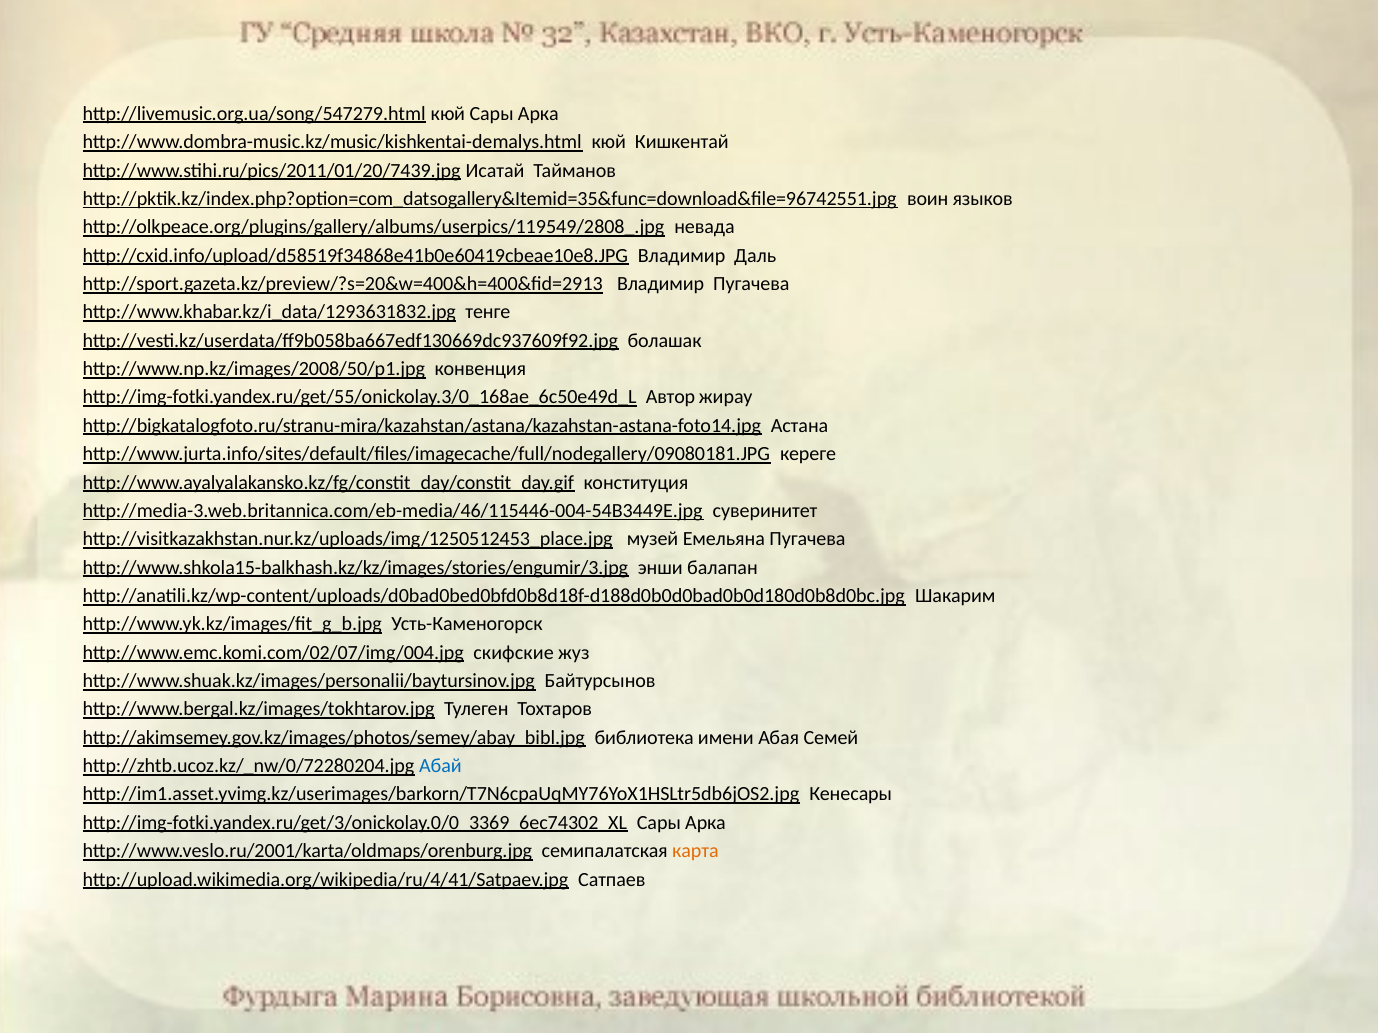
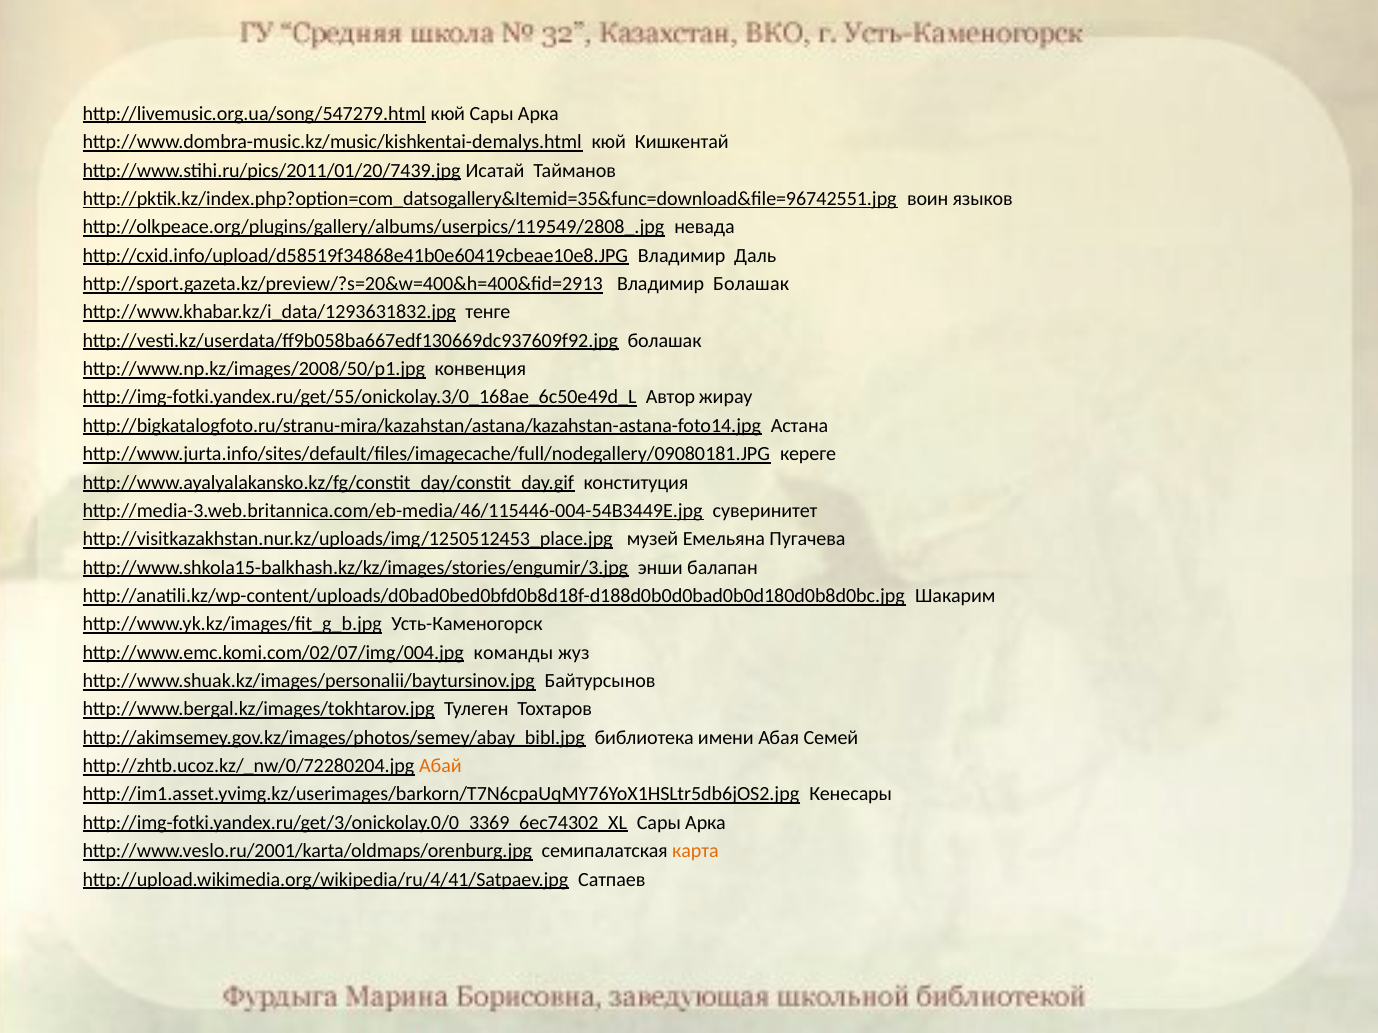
Владимир Пугачева: Пугачева -> Болашак
скифские: скифские -> команды
Абай colour: blue -> orange
